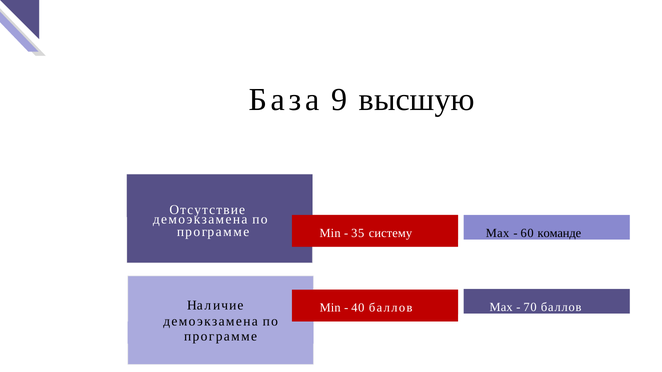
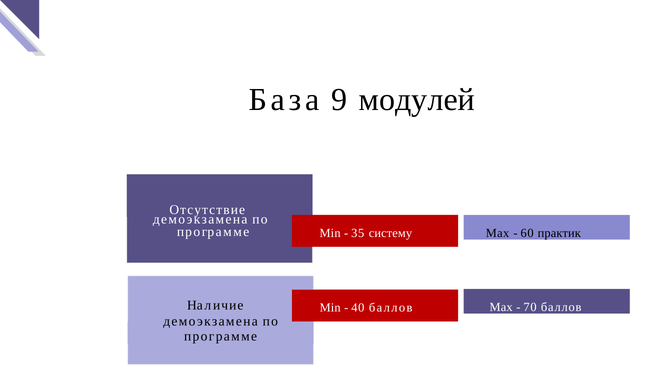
высшую: высшую -> модулей
команде: команде -> практик
